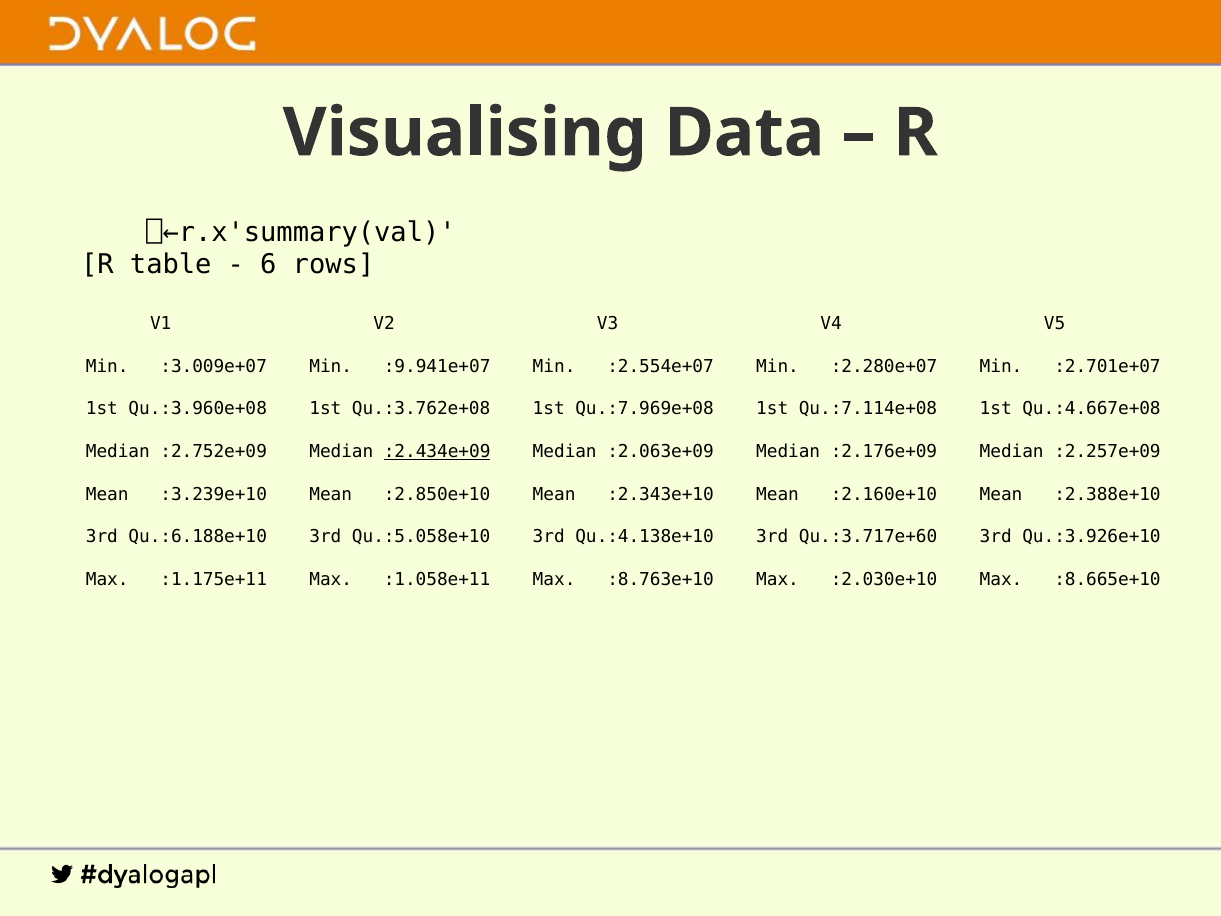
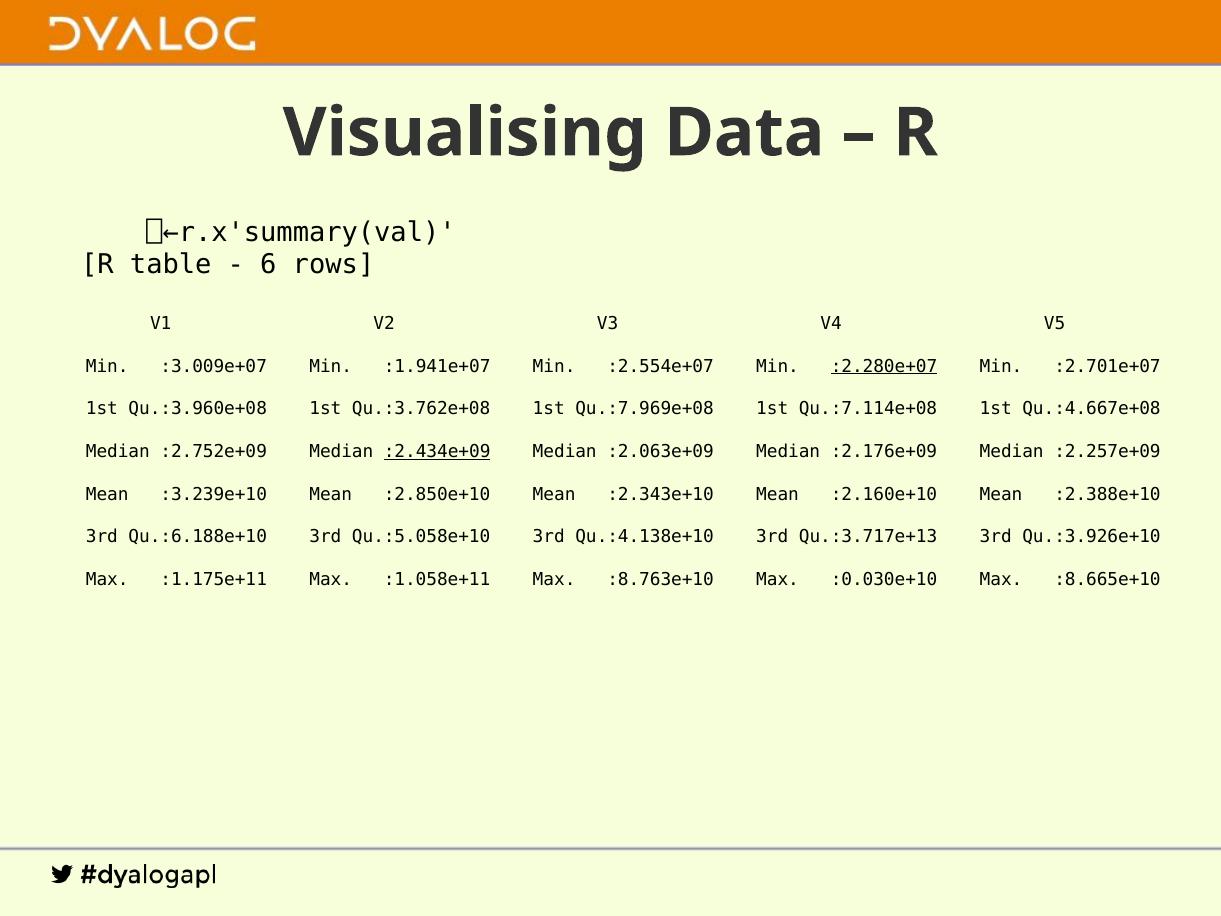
:9.941e+07: :9.941e+07 -> :1.941e+07
:2.280e+07 underline: none -> present
Qu.:3.717e+60: Qu.:3.717e+60 -> Qu.:3.717e+13
:2.030e+10: :2.030e+10 -> :0.030e+10
